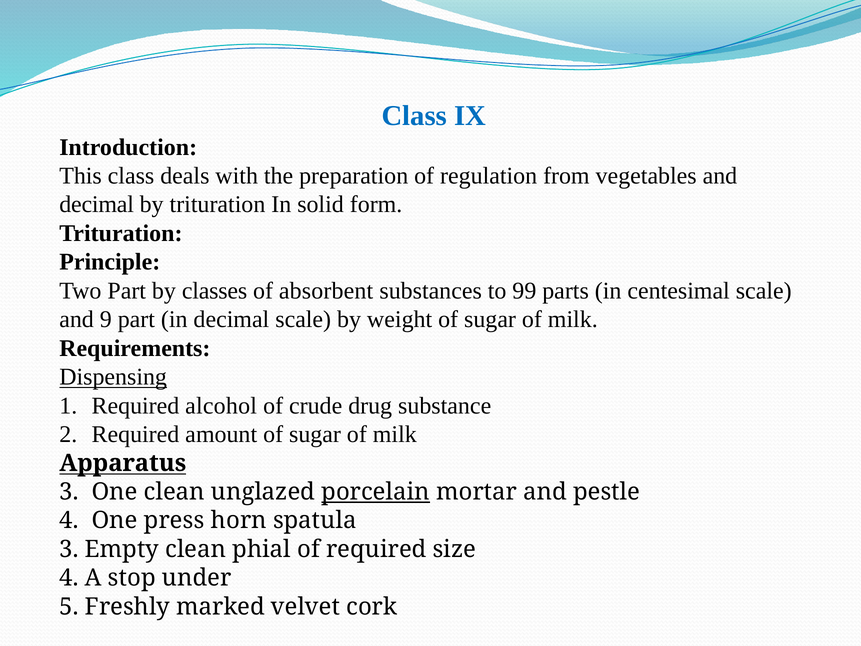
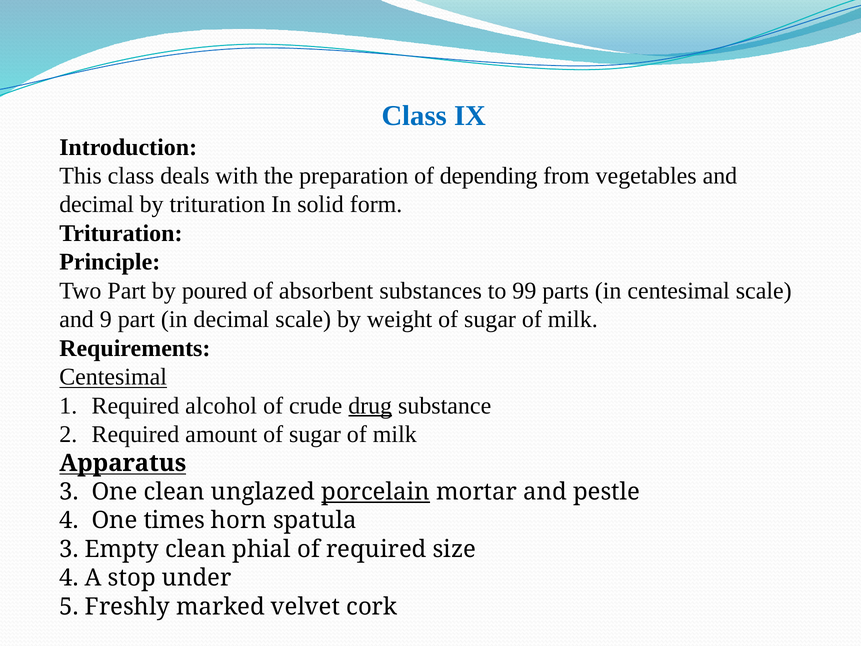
regulation: regulation -> depending
classes: classes -> poured
Dispensing at (113, 377): Dispensing -> Centesimal
drug underline: none -> present
press: press -> times
